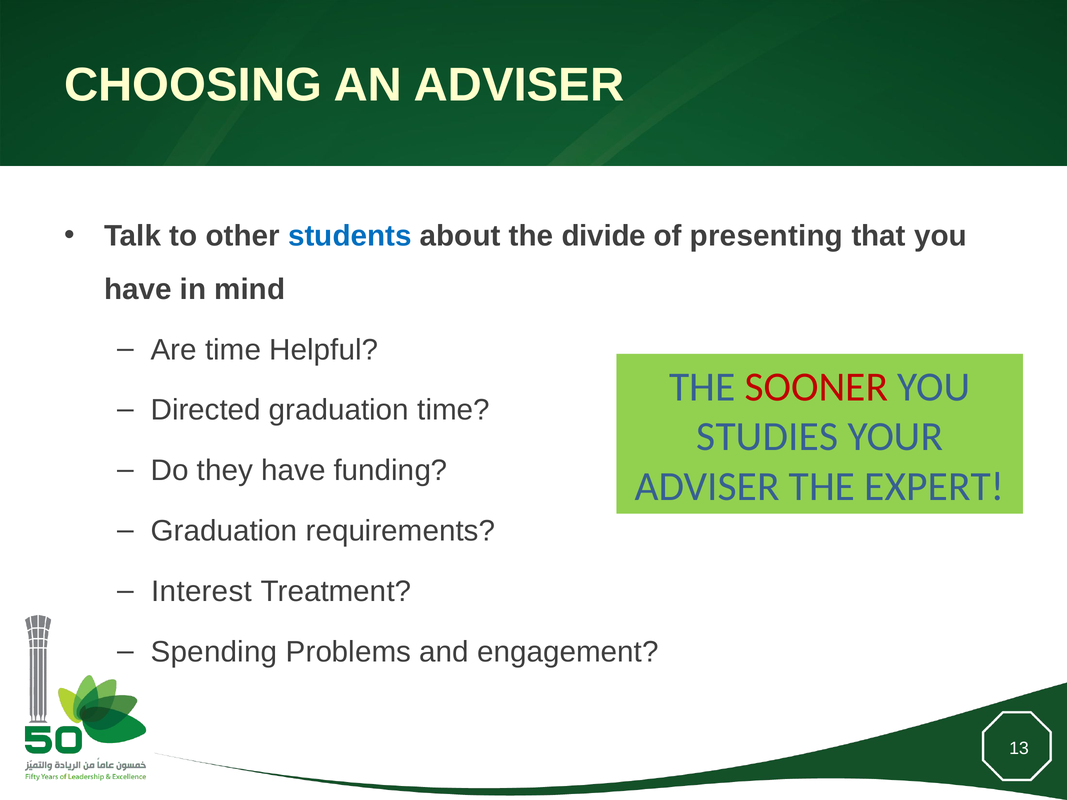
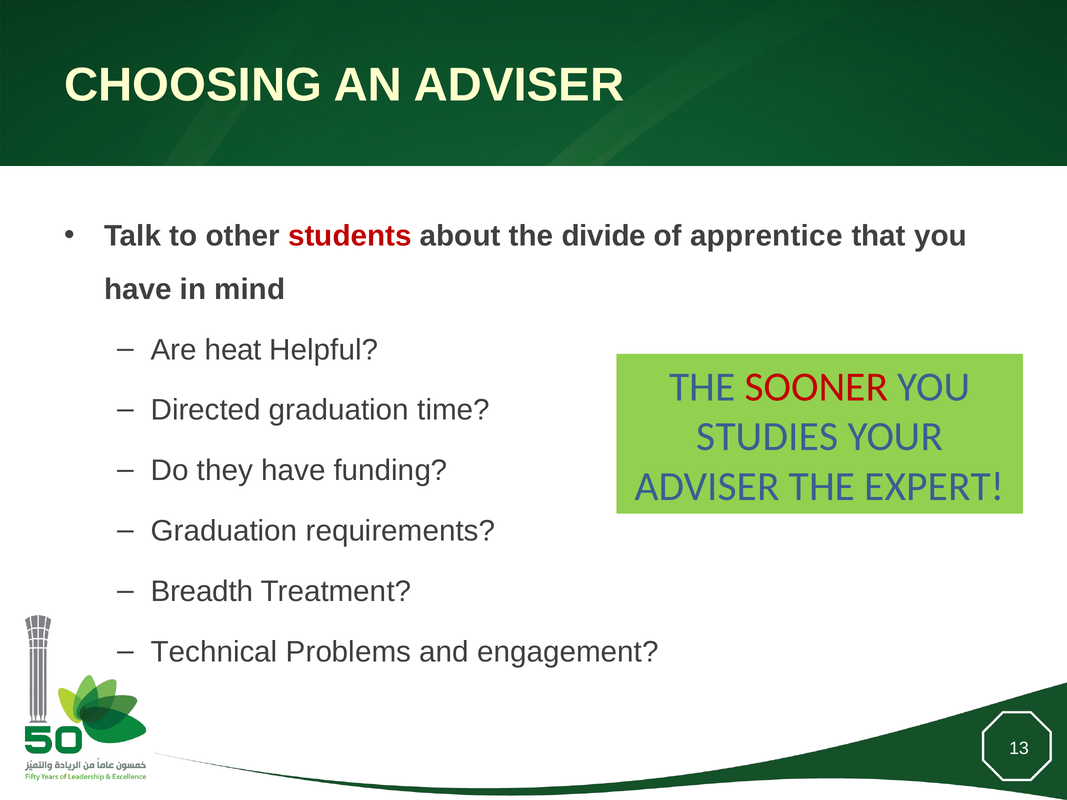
students colour: blue -> red
presenting: presenting -> apprentice
Are time: time -> heat
Interest: Interest -> Breadth
Spending: Spending -> Technical
